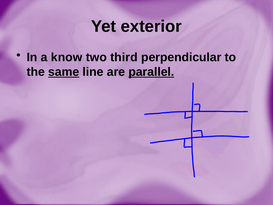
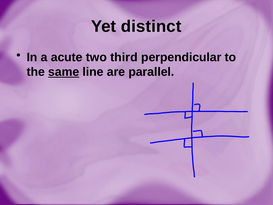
exterior: exterior -> distinct
know: know -> acute
parallel underline: present -> none
